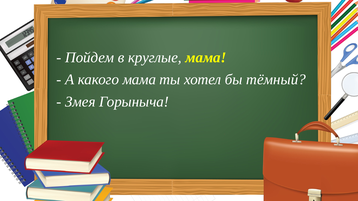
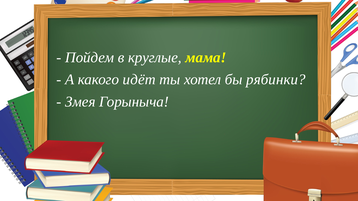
какого мама: мама -> идёт
тёмный: тёмный -> рябинки
